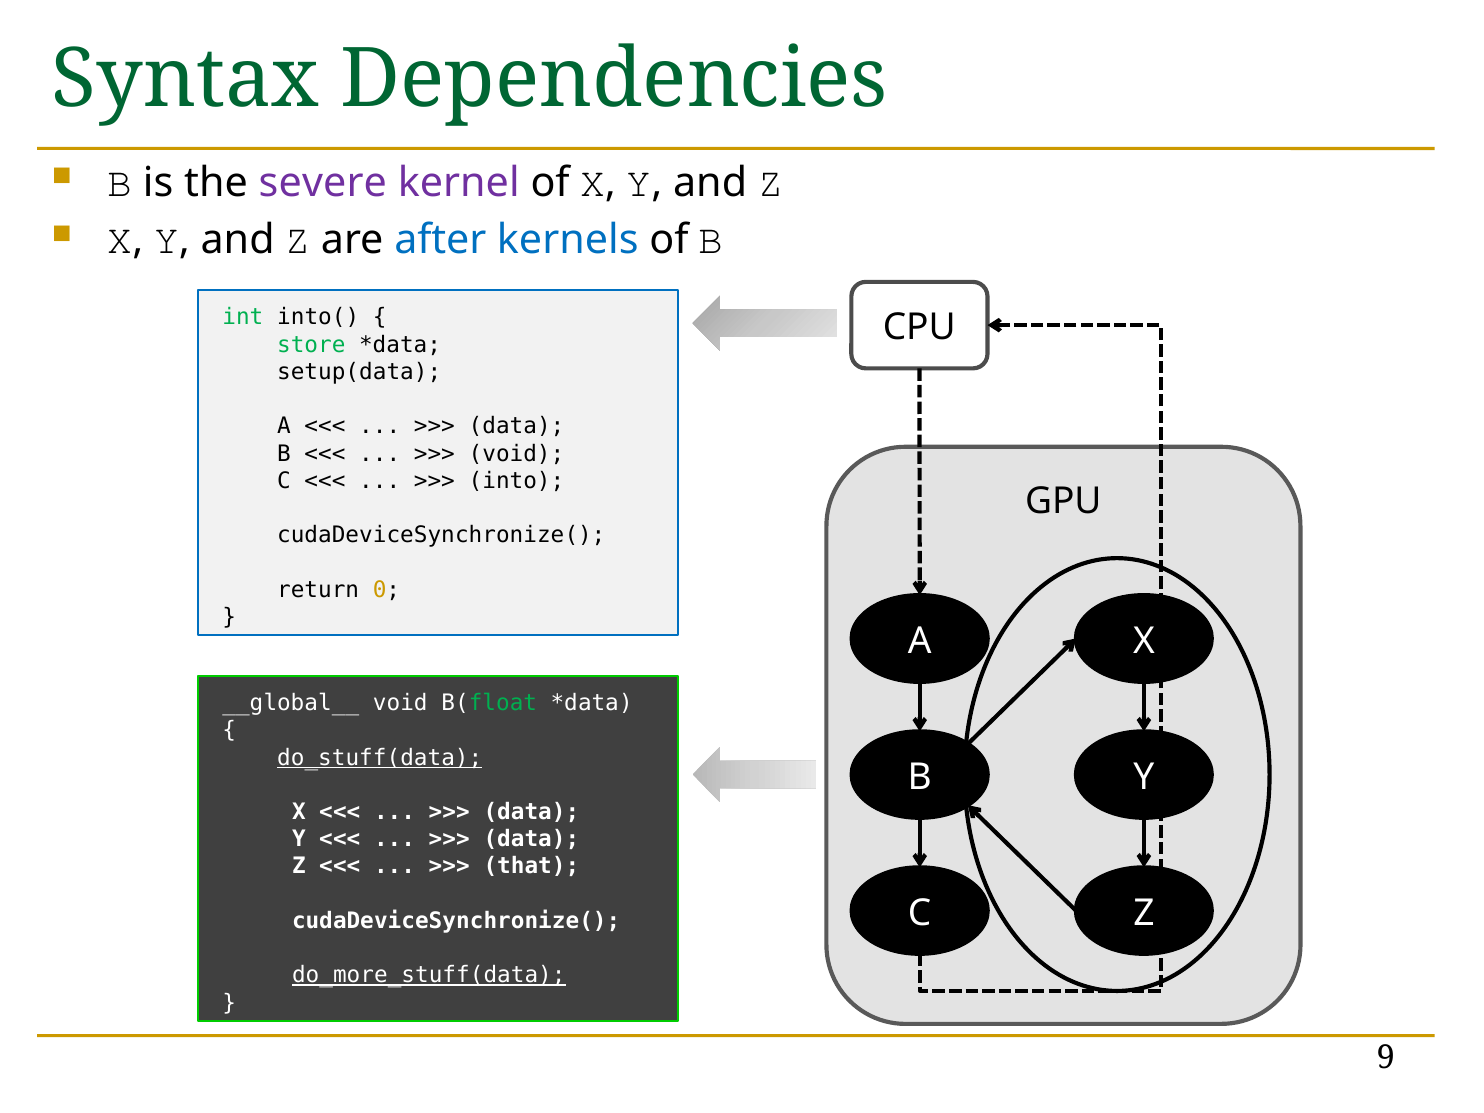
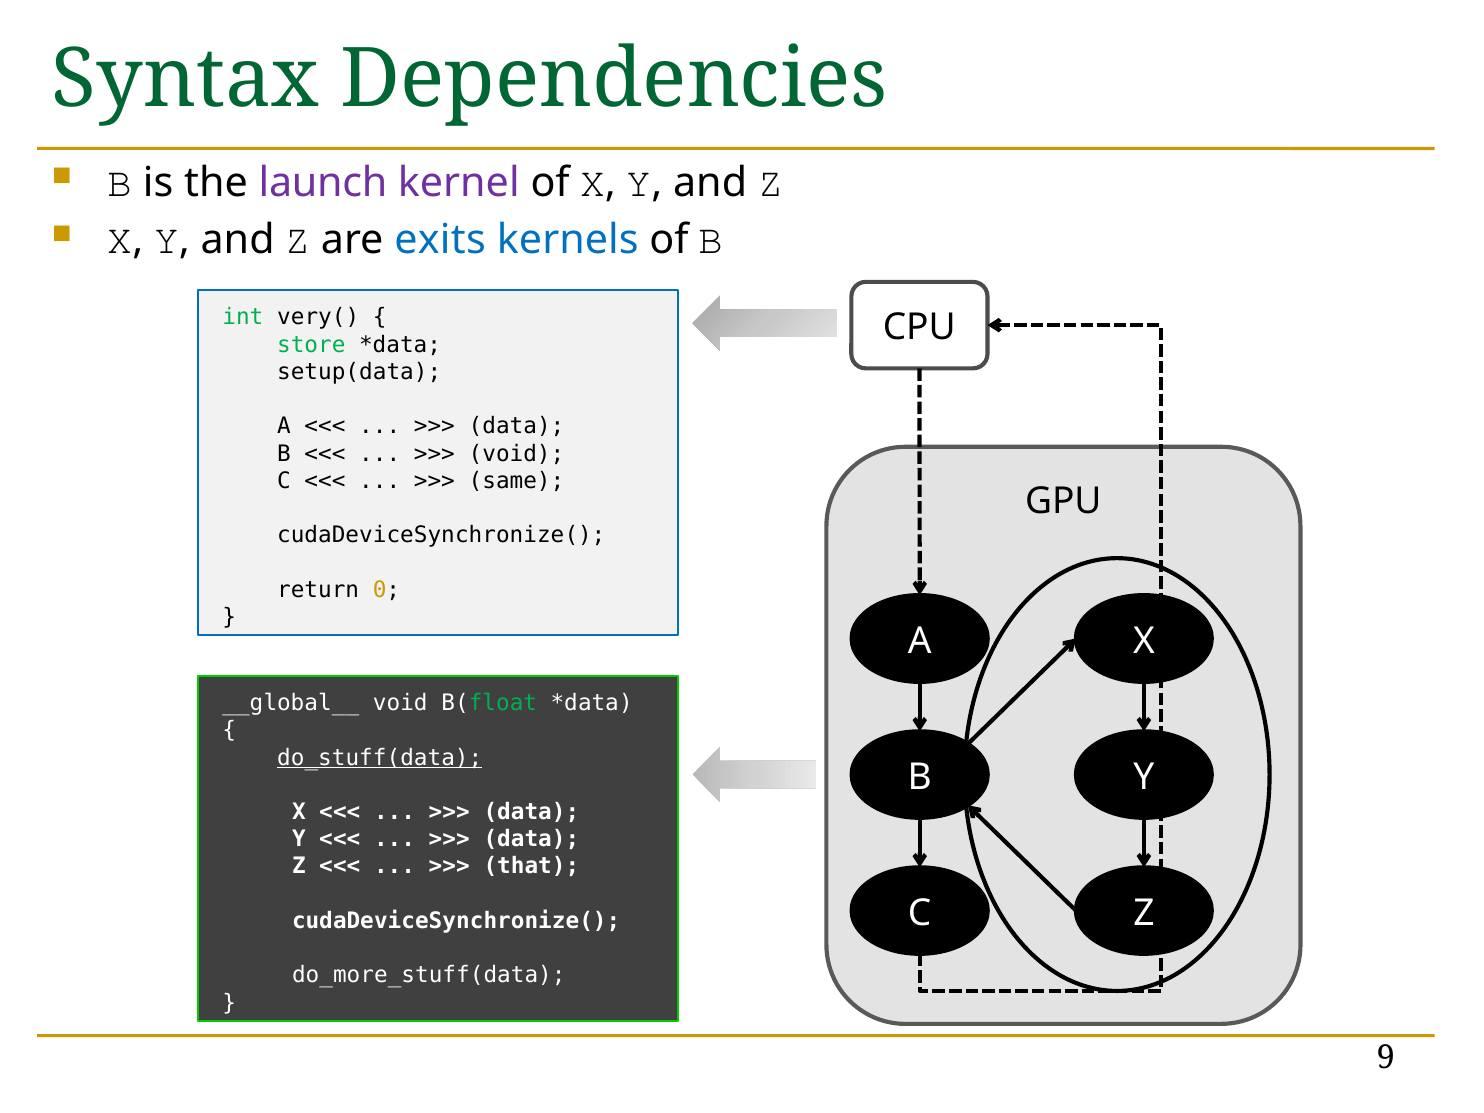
severe: severe -> launch
after: after -> exits
into(: into( -> very(
into: into -> same
do_more_stuff(data underline: present -> none
